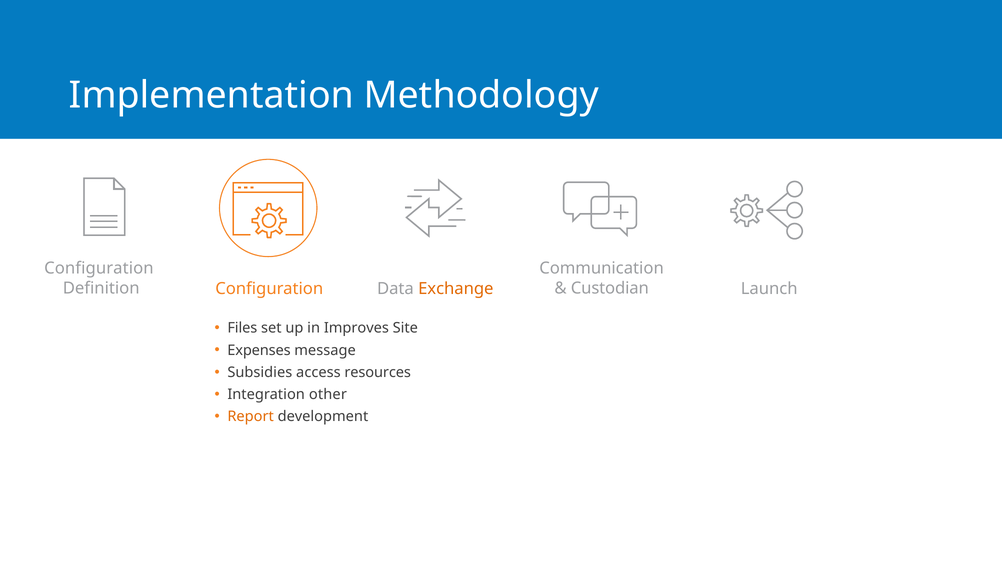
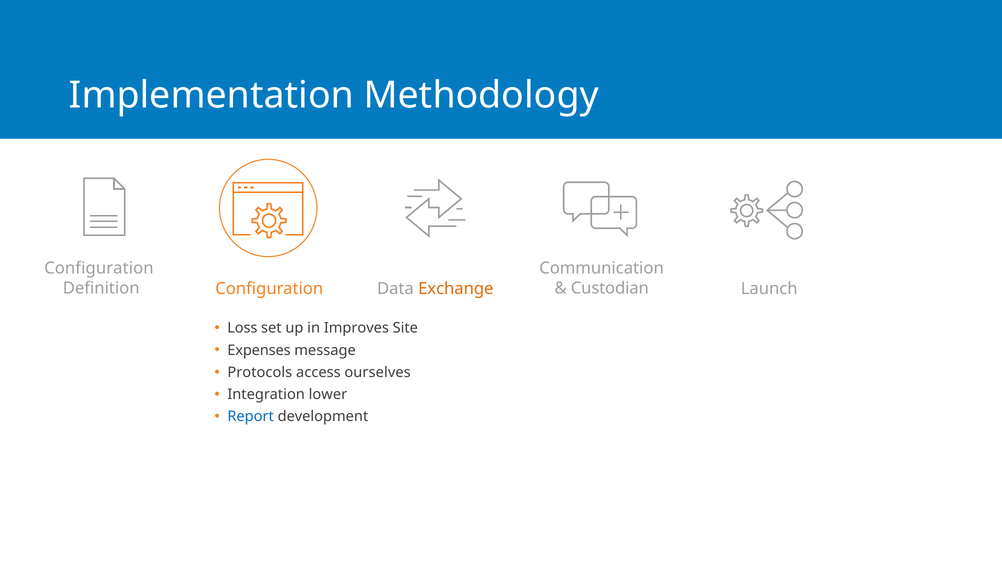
Files: Files -> Loss
Subsidies: Subsidies -> Protocols
resources: resources -> ourselves
other: other -> lower
Report colour: orange -> blue
